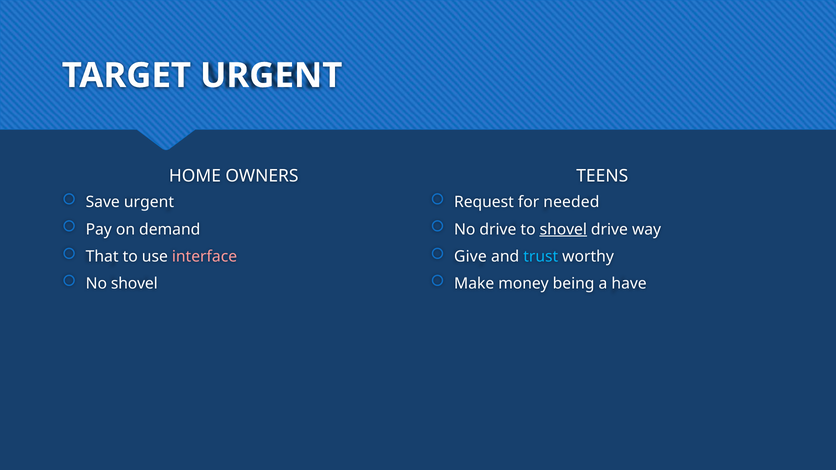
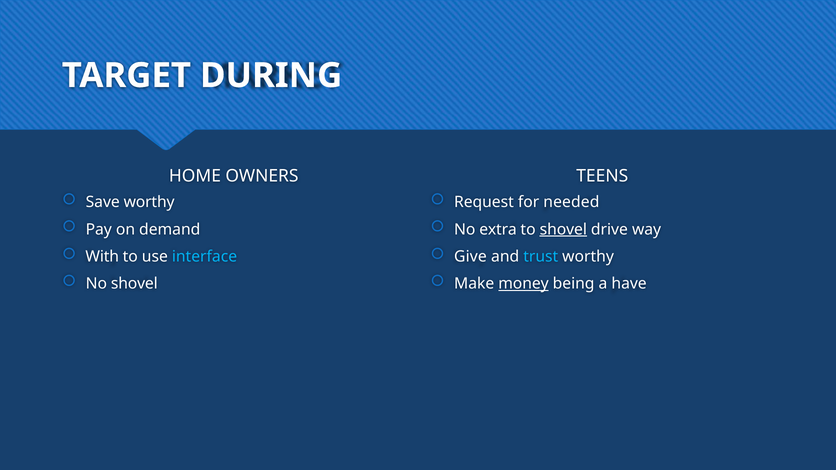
TARGET URGENT: URGENT -> DURING
Save urgent: urgent -> worthy
No drive: drive -> extra
That: That -> With
interface colour: pink -> light blue
money underline: none -> present
